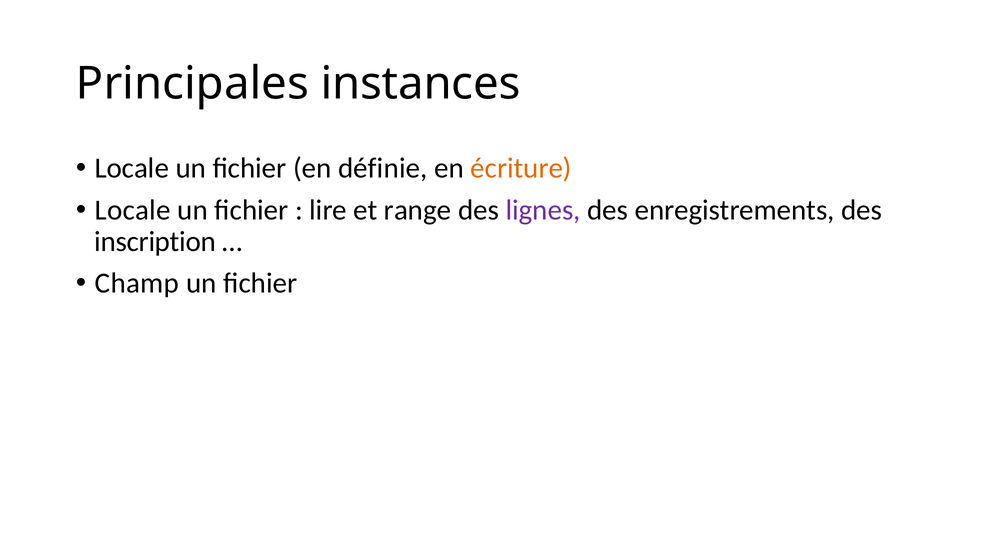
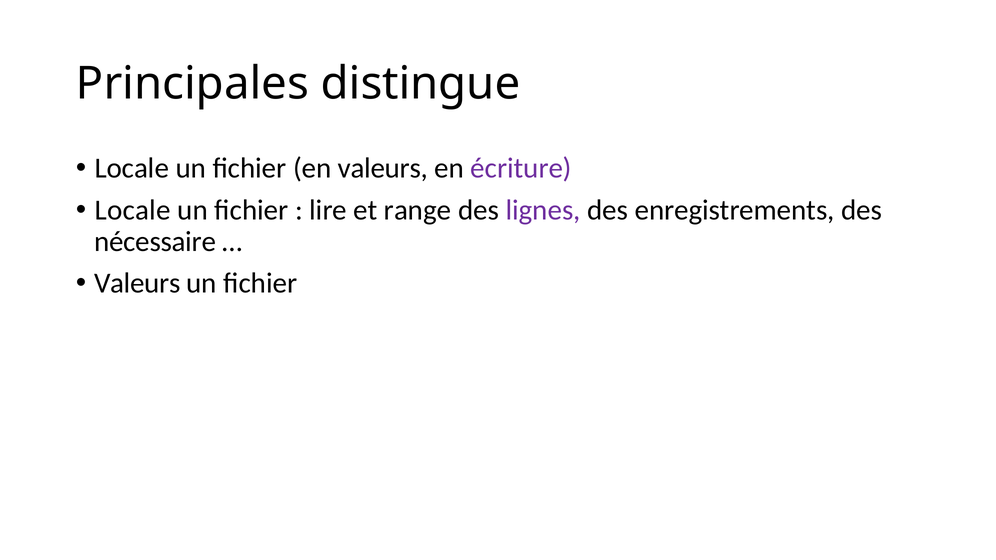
instances: instances -> distingue
en définie: définie -> valeurs
écriture colour: orange -> purple
inscription: inscription -> nécessaire
Champ at (137, 283): Champ -> Valeurs
